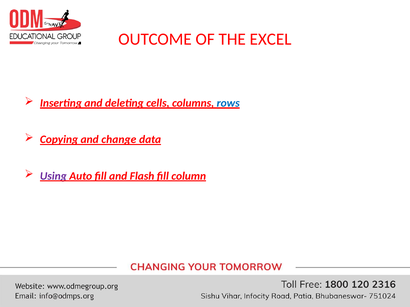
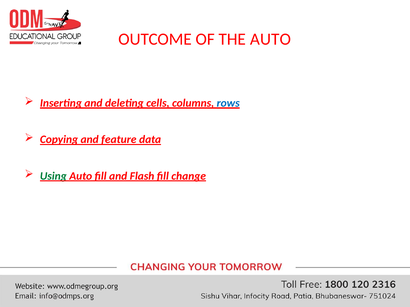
THE EXCEL: EXCEL -> AUTO
change: change -> feature
Using colour: purple -> green
column: column -> change
